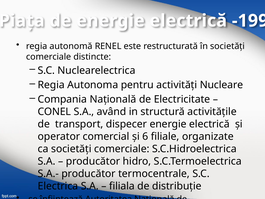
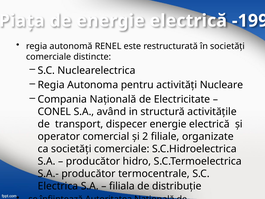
6: 6 -> 2
